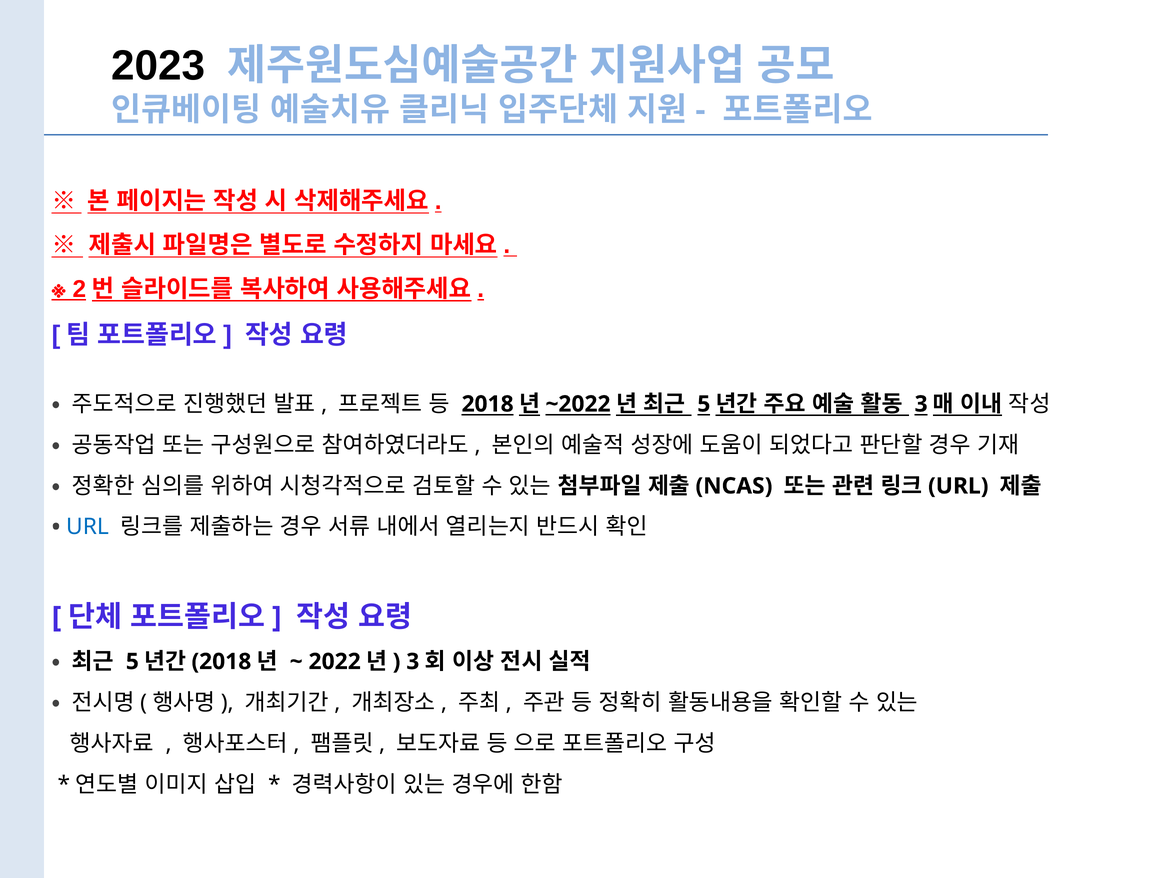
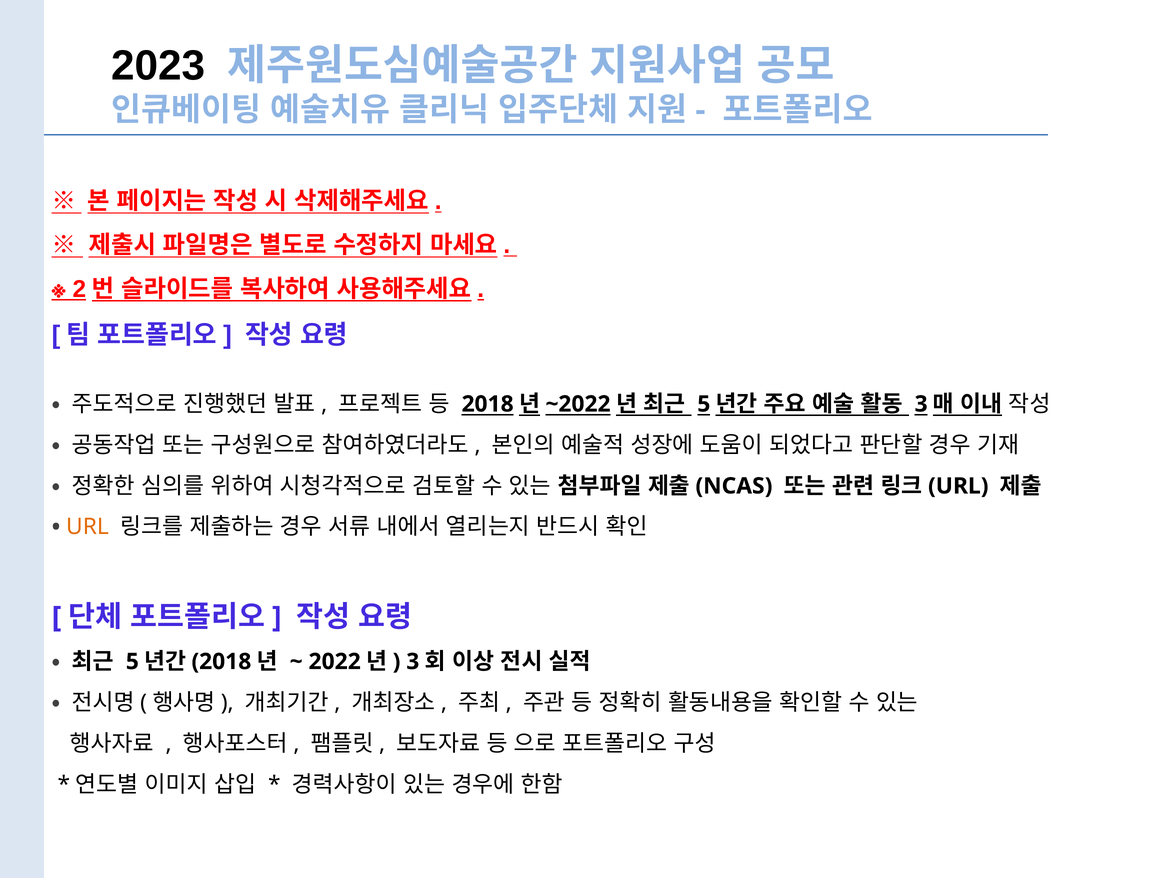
URL at (87, 527) colour: blue -> orange
